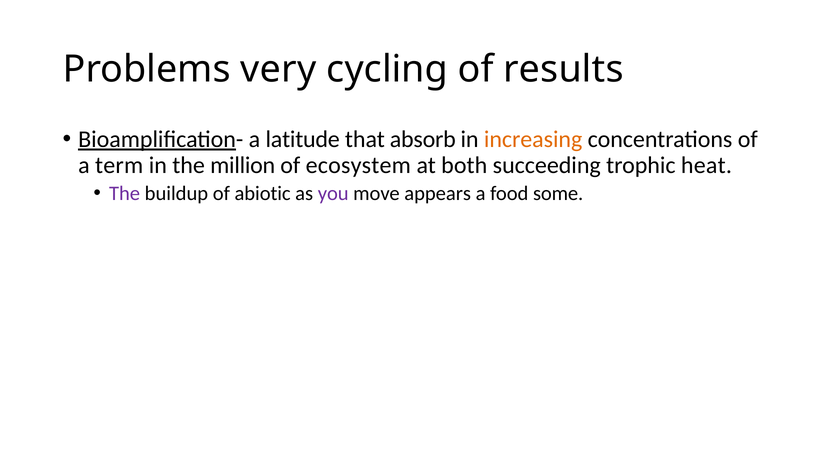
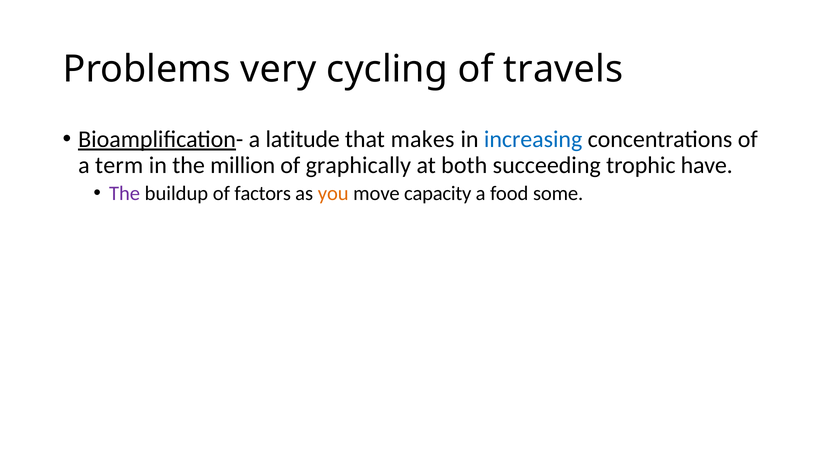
results: results -> travels
absorb: absorb -> makes
increasing colour: orange -> blue
ecosystem: ecosystem -> graphically
heat: heat -> have
abiotic: abiotic -> factors
you colour: purple -> orange
appears: appears -> capacity
